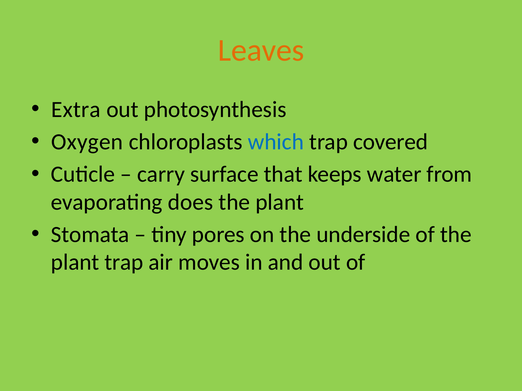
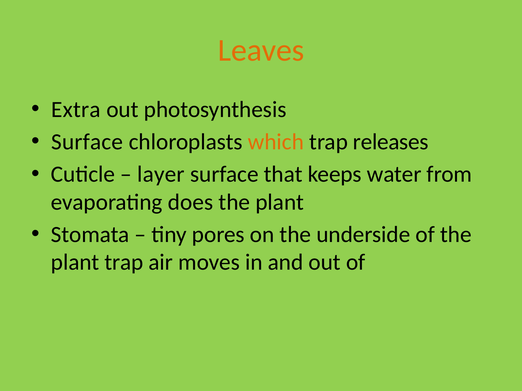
Oxygen at (87, 142): Oxygen -> Surface
which colour: blue -> orange
covered: covered -> releases
carry: carry -> layer
